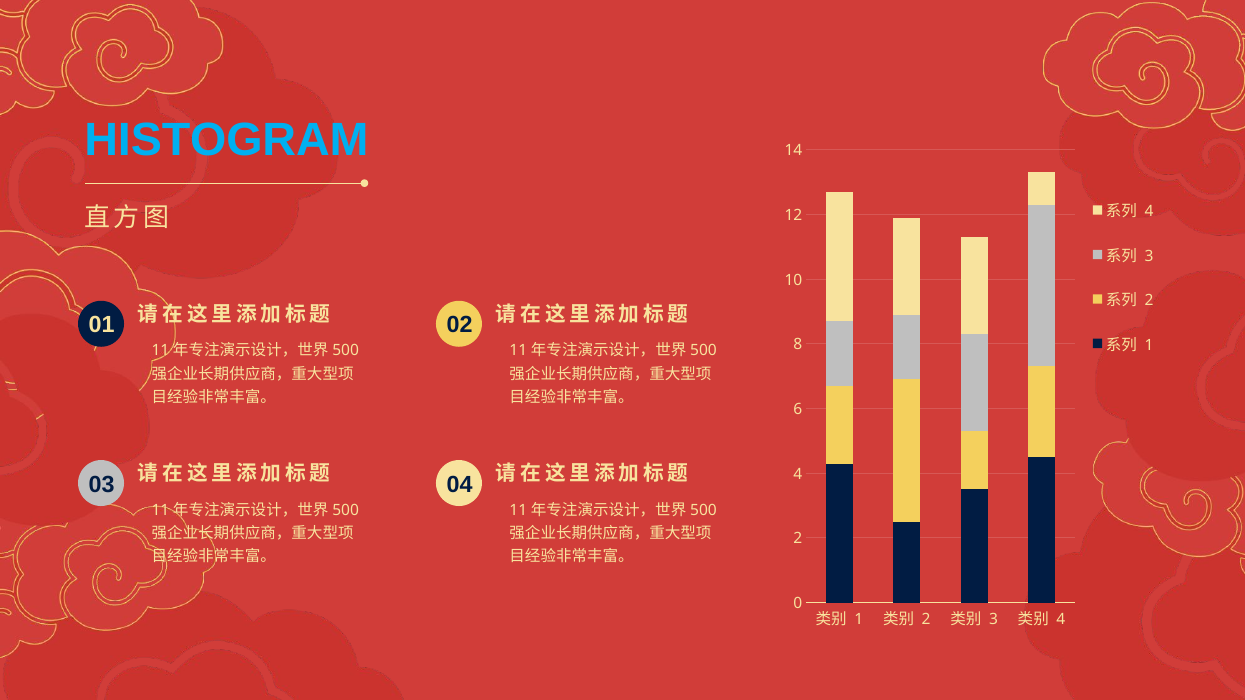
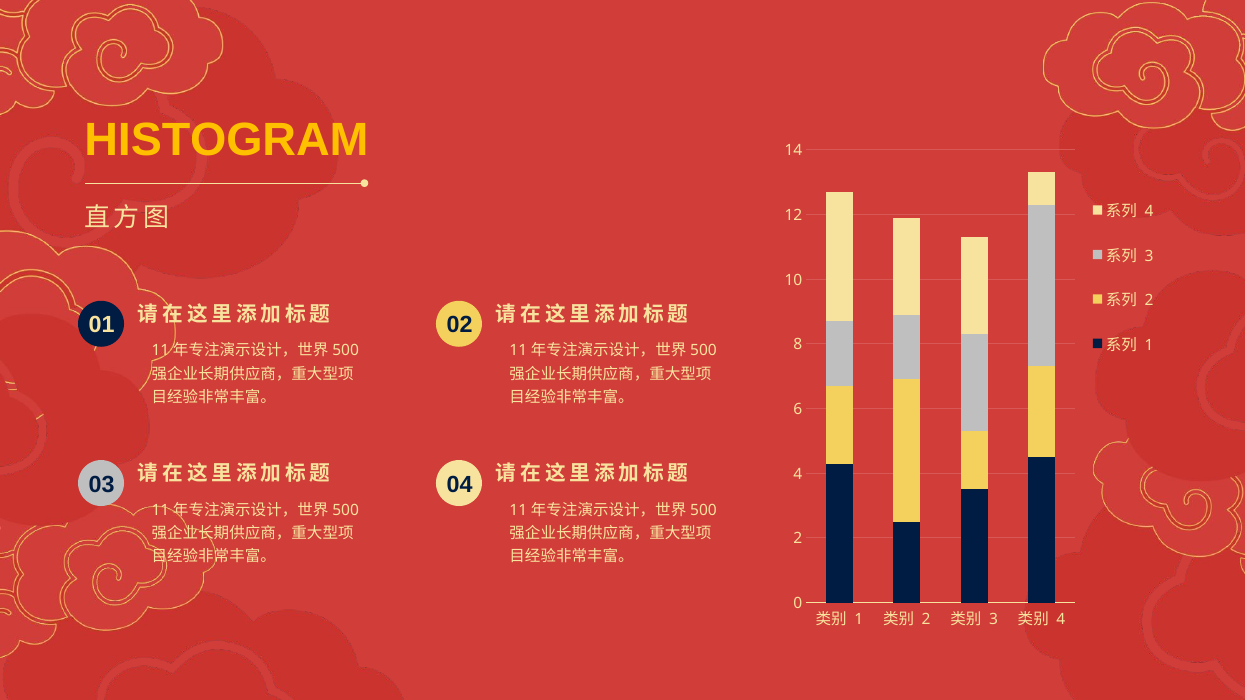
HISTOGRAM colour: light blue -> yellow
